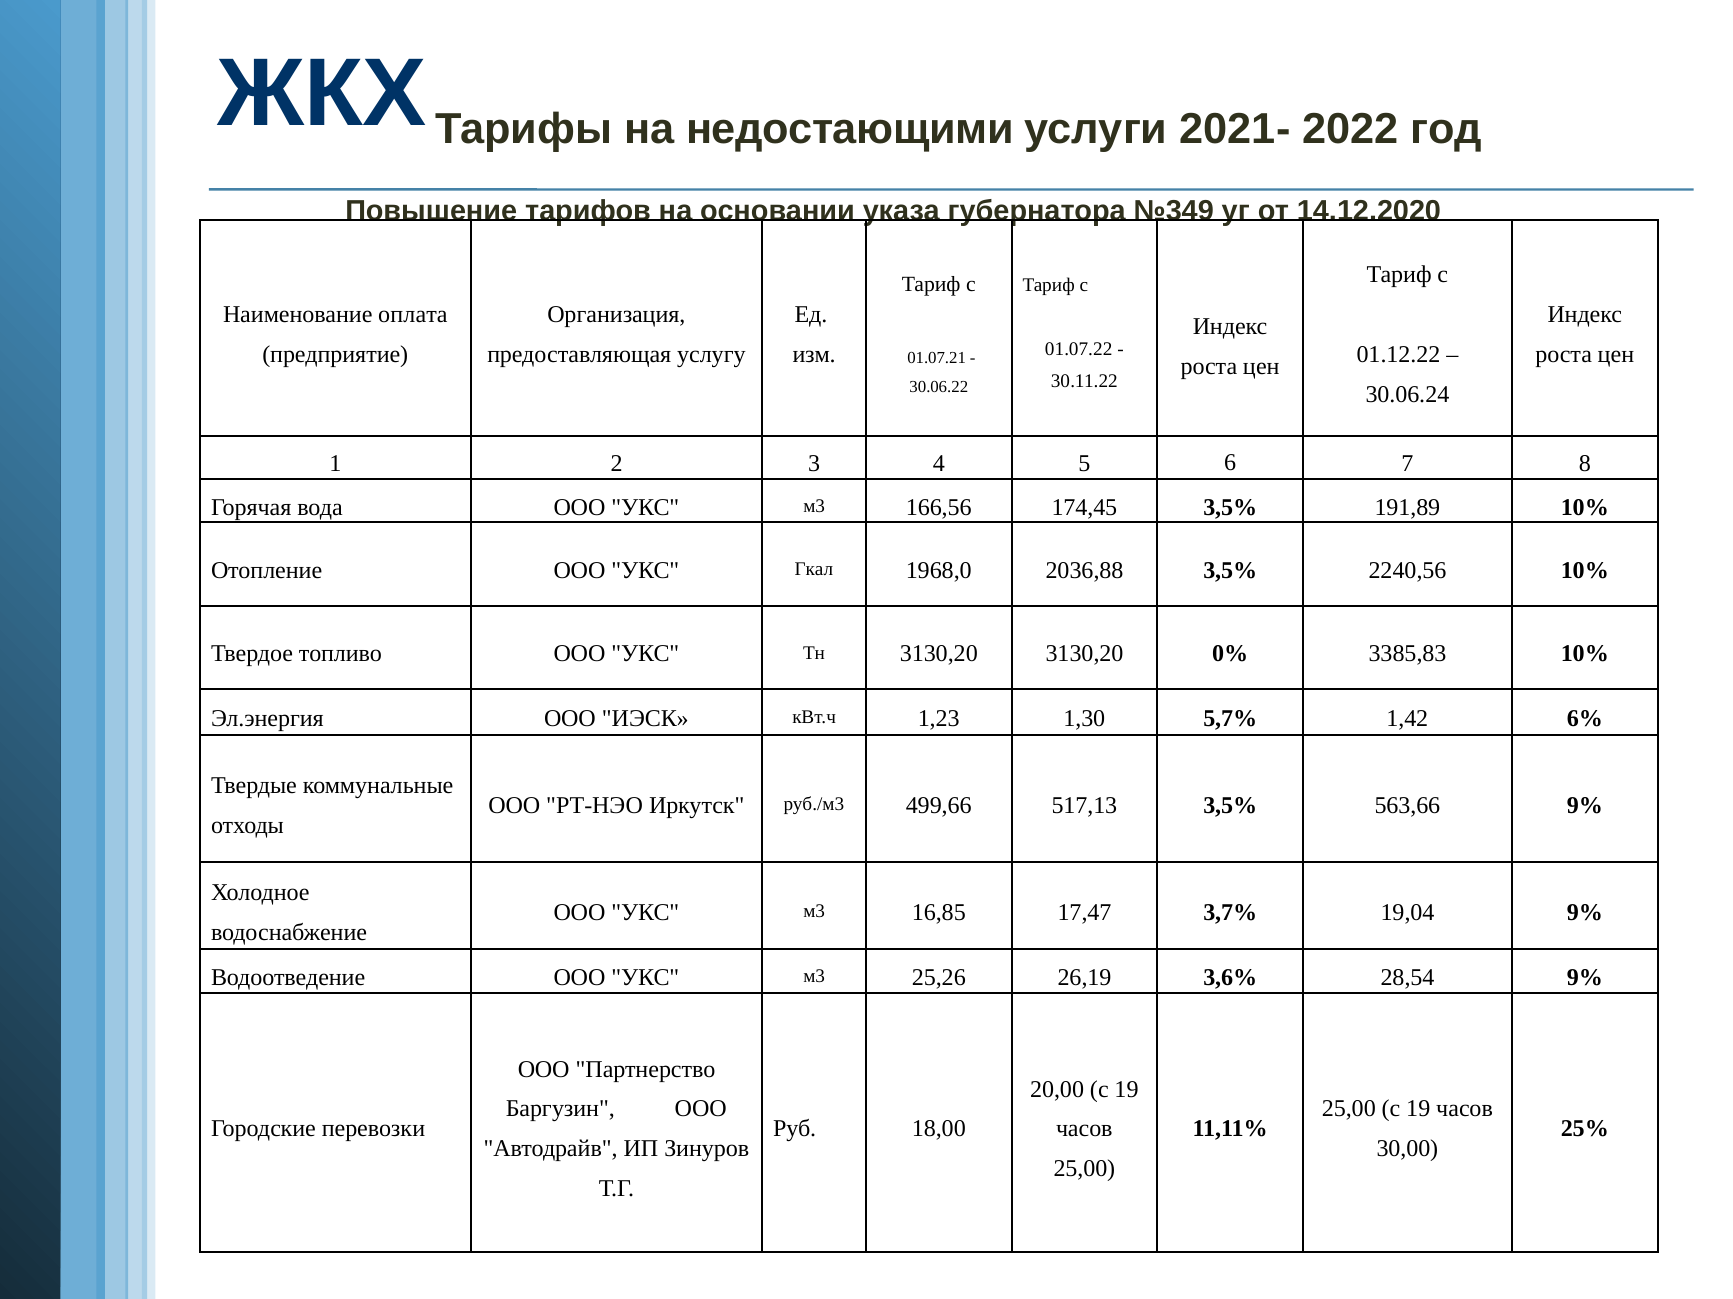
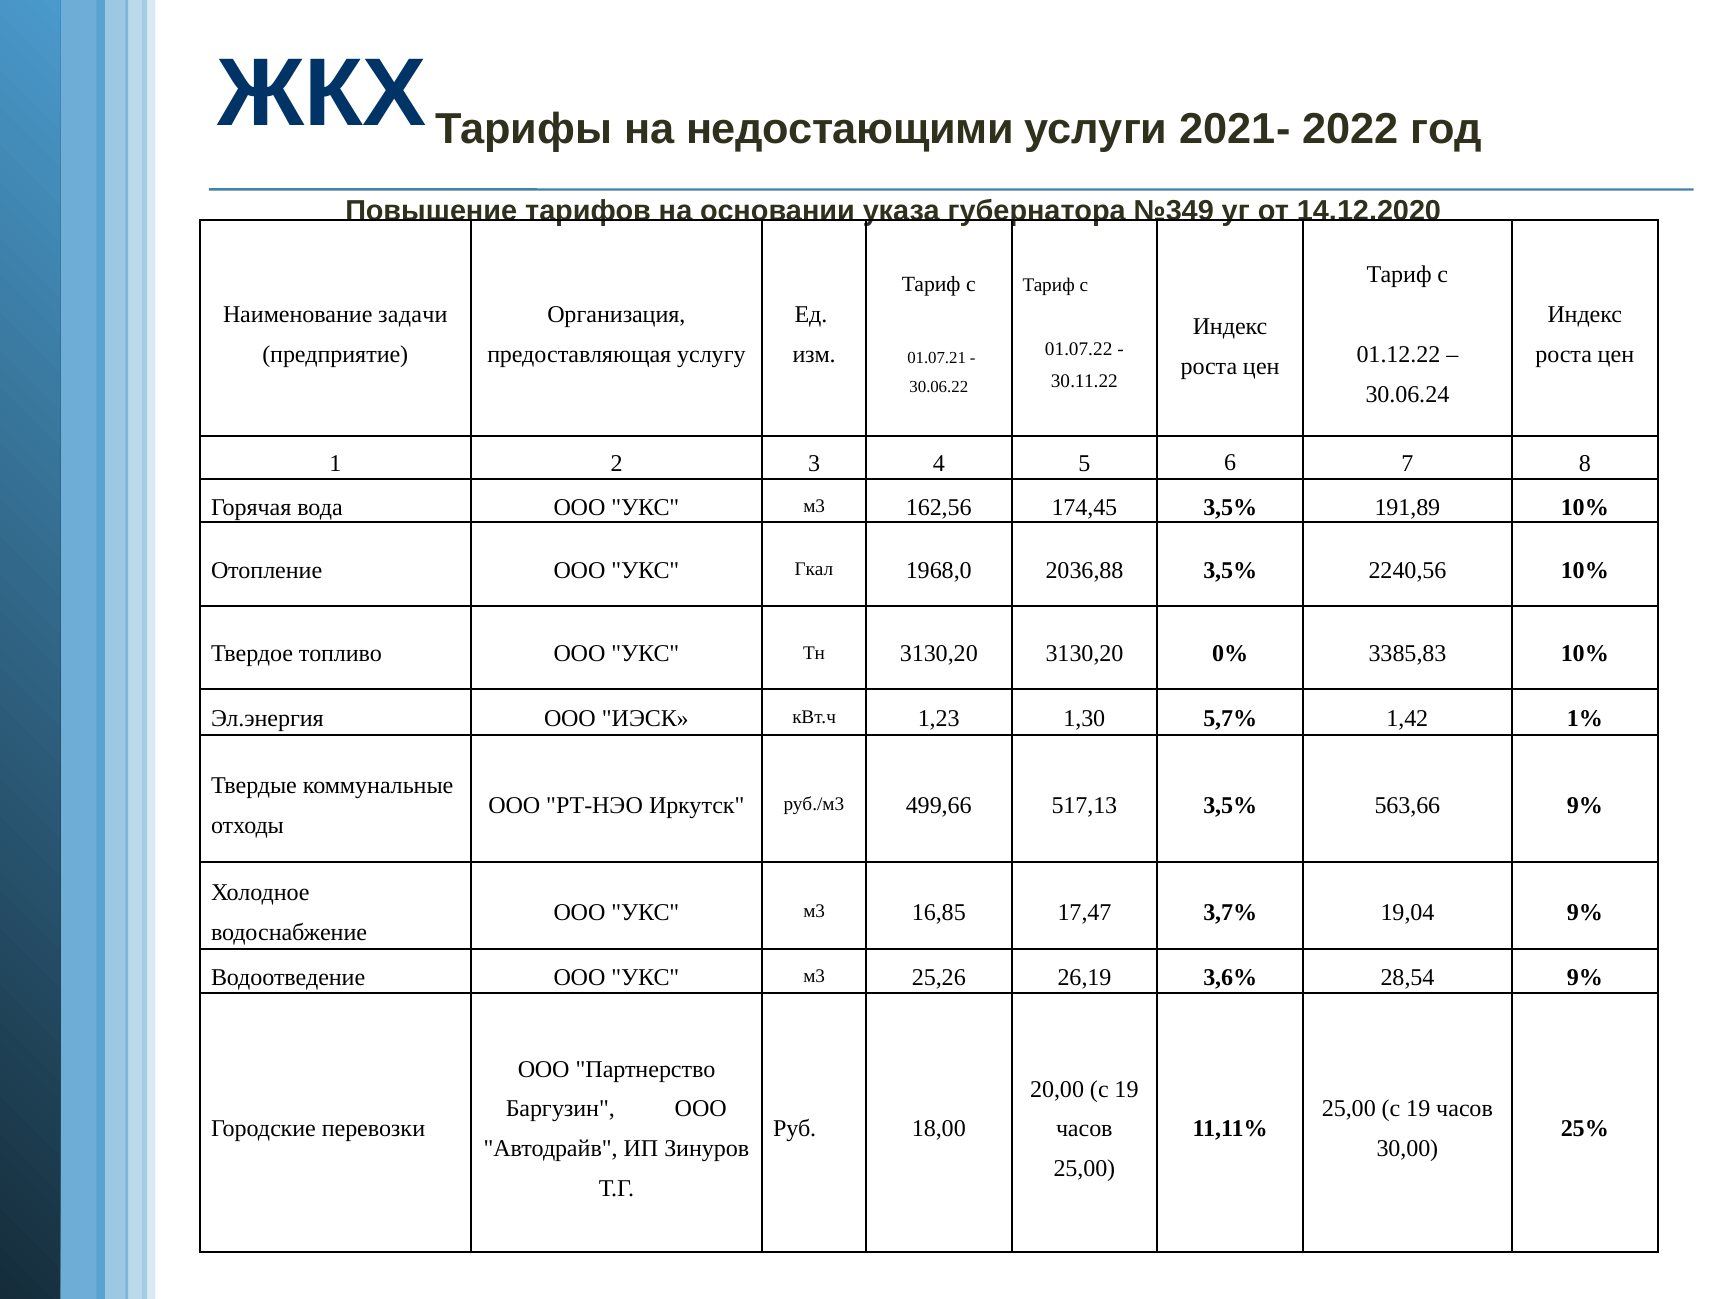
оплата: оплата -> задачи
166,56: 166,56 -> 162,56
6%: 6% -> 1%
